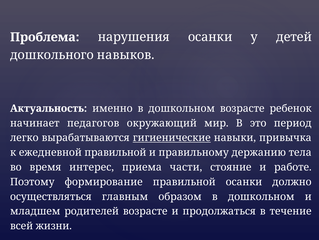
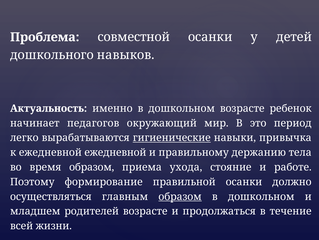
нарушения: нарушения -> совместной
ежедневной правильной: правильной -> ежедневной
время интерес: интерес -> образом
части: части -> ухода
образом at (180, 196) underline: none -> present
